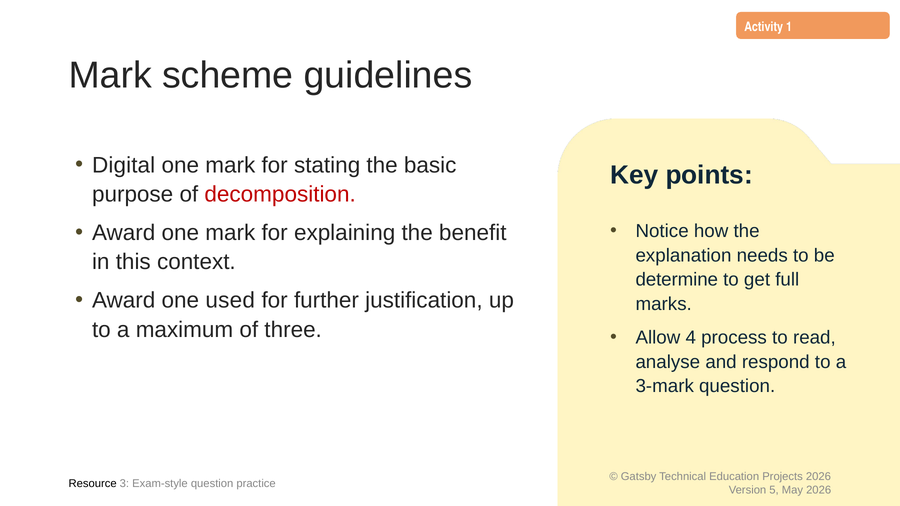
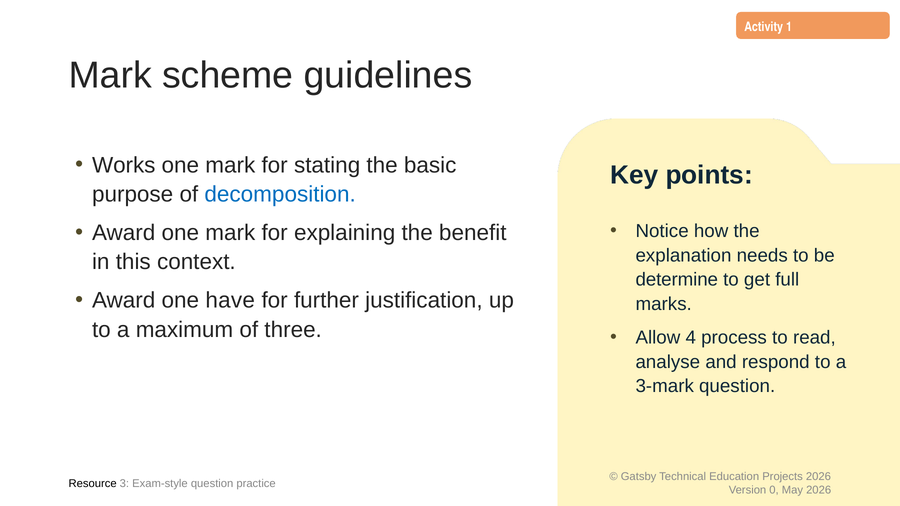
Digital: Digital -> Works
decomposition colour: red -> blue
used: used -> have
5: 5 -> 0
